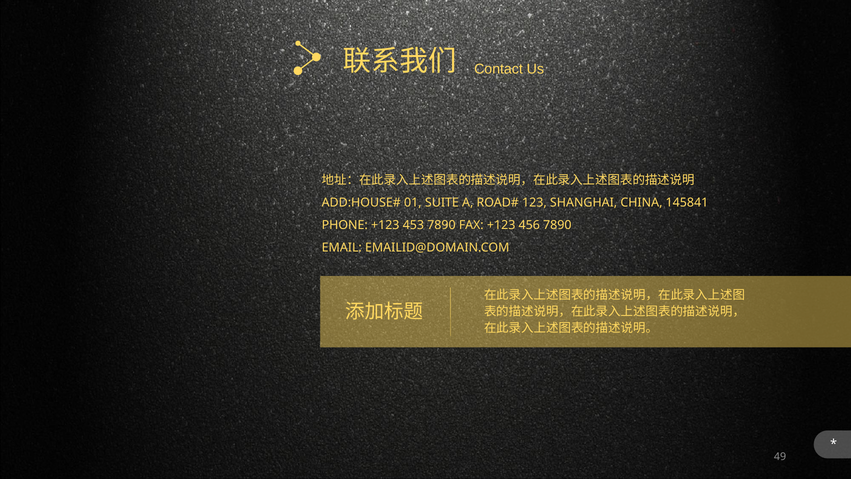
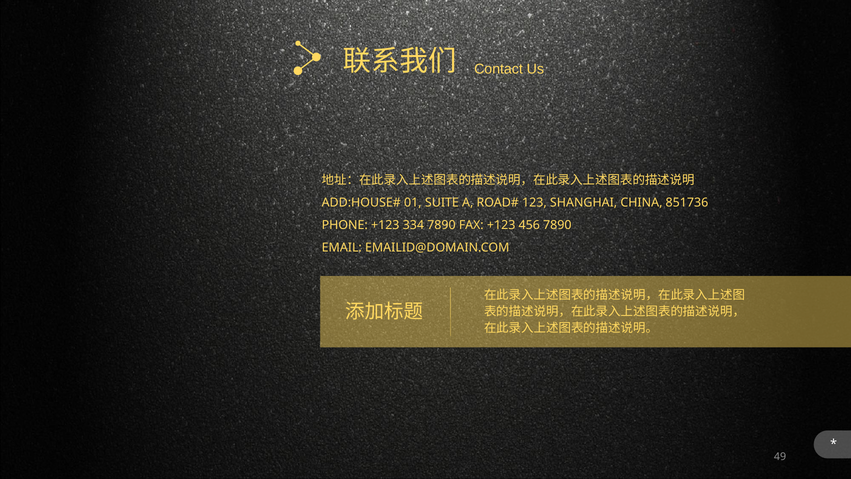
145841: 145841 -> 851736
453: 453 -> 334
